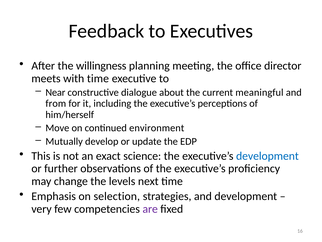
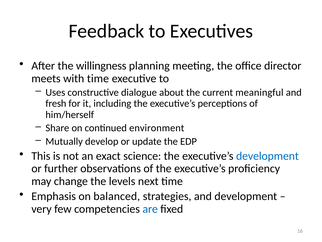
Near: Near -> Uses
from: from -> fresh
Move: Move -> Share
selection: selection -> balanced
are colour: purple -> blue
